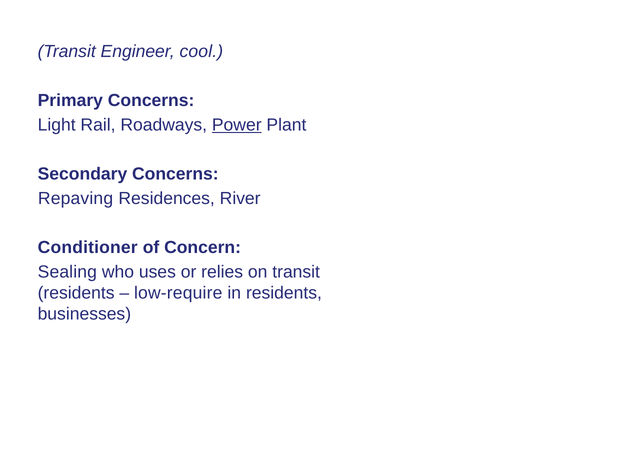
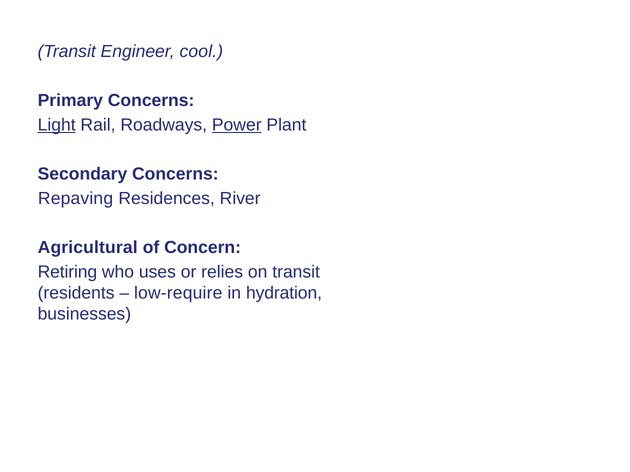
Light underline: none -> present
Conditioner: Conditioner -> Agricultural
Sealing: Sealing -> Retiring
in residents: residents -> hydration
